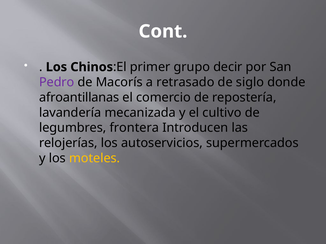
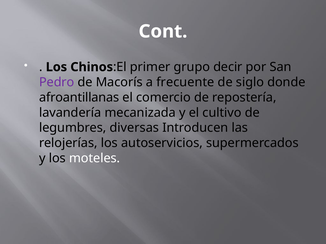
retrasado: retrasado -> frecuente
frontera: frontera -> diversas
moteles colour: yellow -> white
